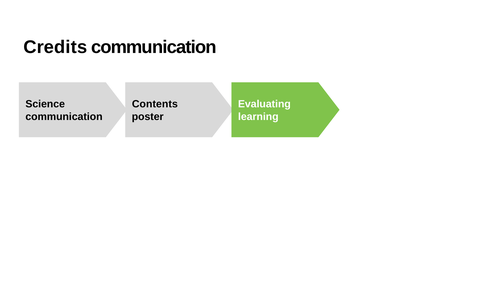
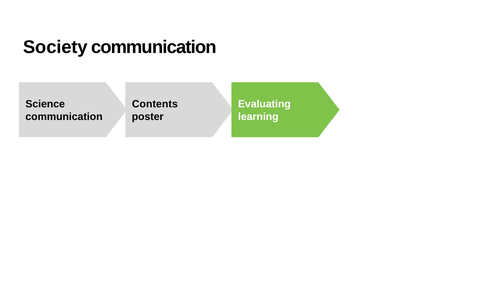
Credits: Credits -> Society
